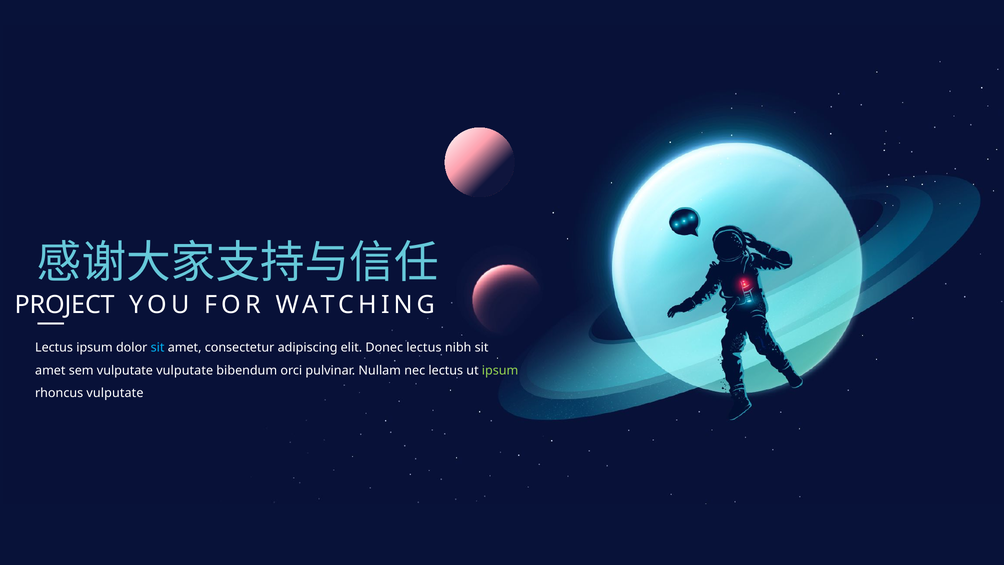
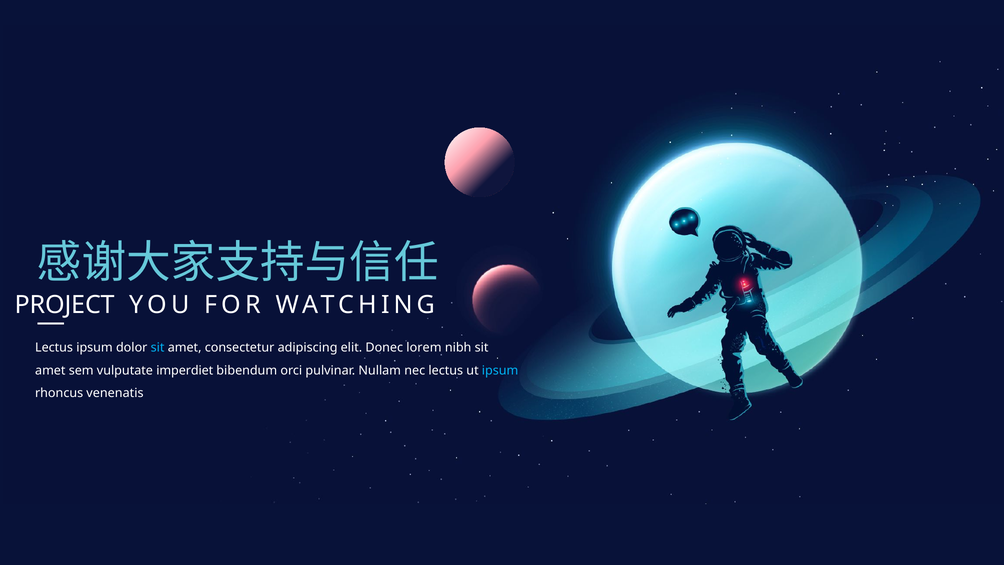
Donec lectus: lectus -> lorem
vulputate vulputate: vulputate -> imperdiet
ipsum at (500, 370) colour: light green -> light blue
rhoncus vulputate: vulputate -> venenatis
